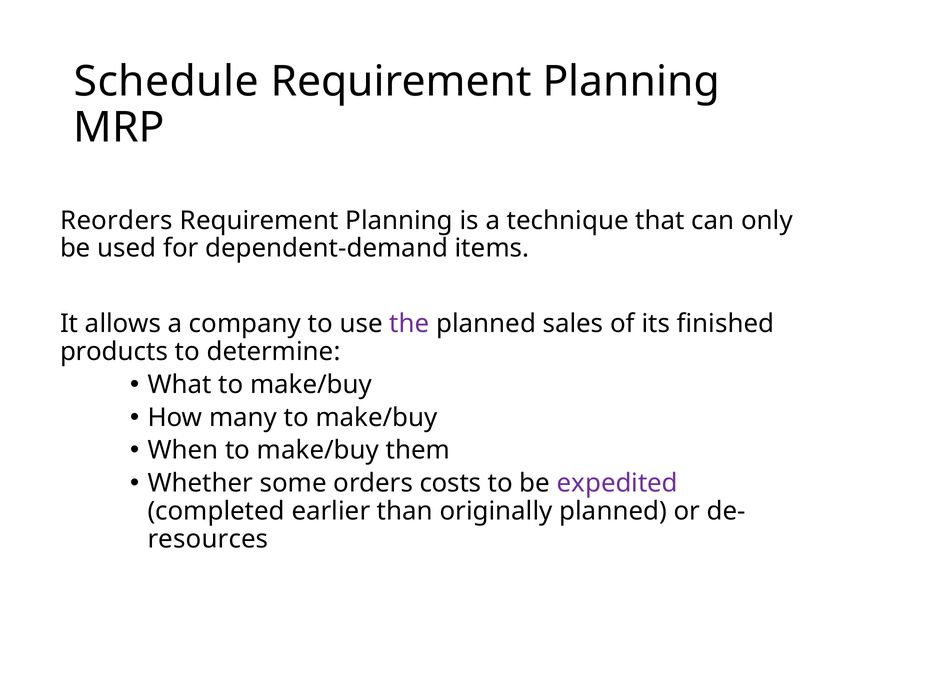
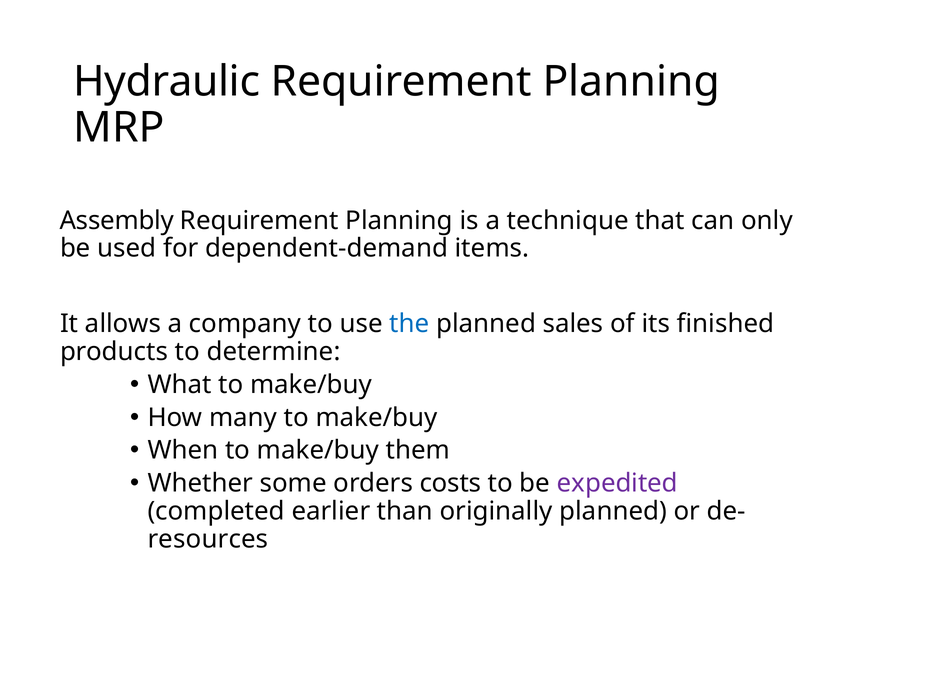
Schedule: Schedule -> Hydraulic
Reorders: Reorders -> Assembly
the colour: purple -> blue
